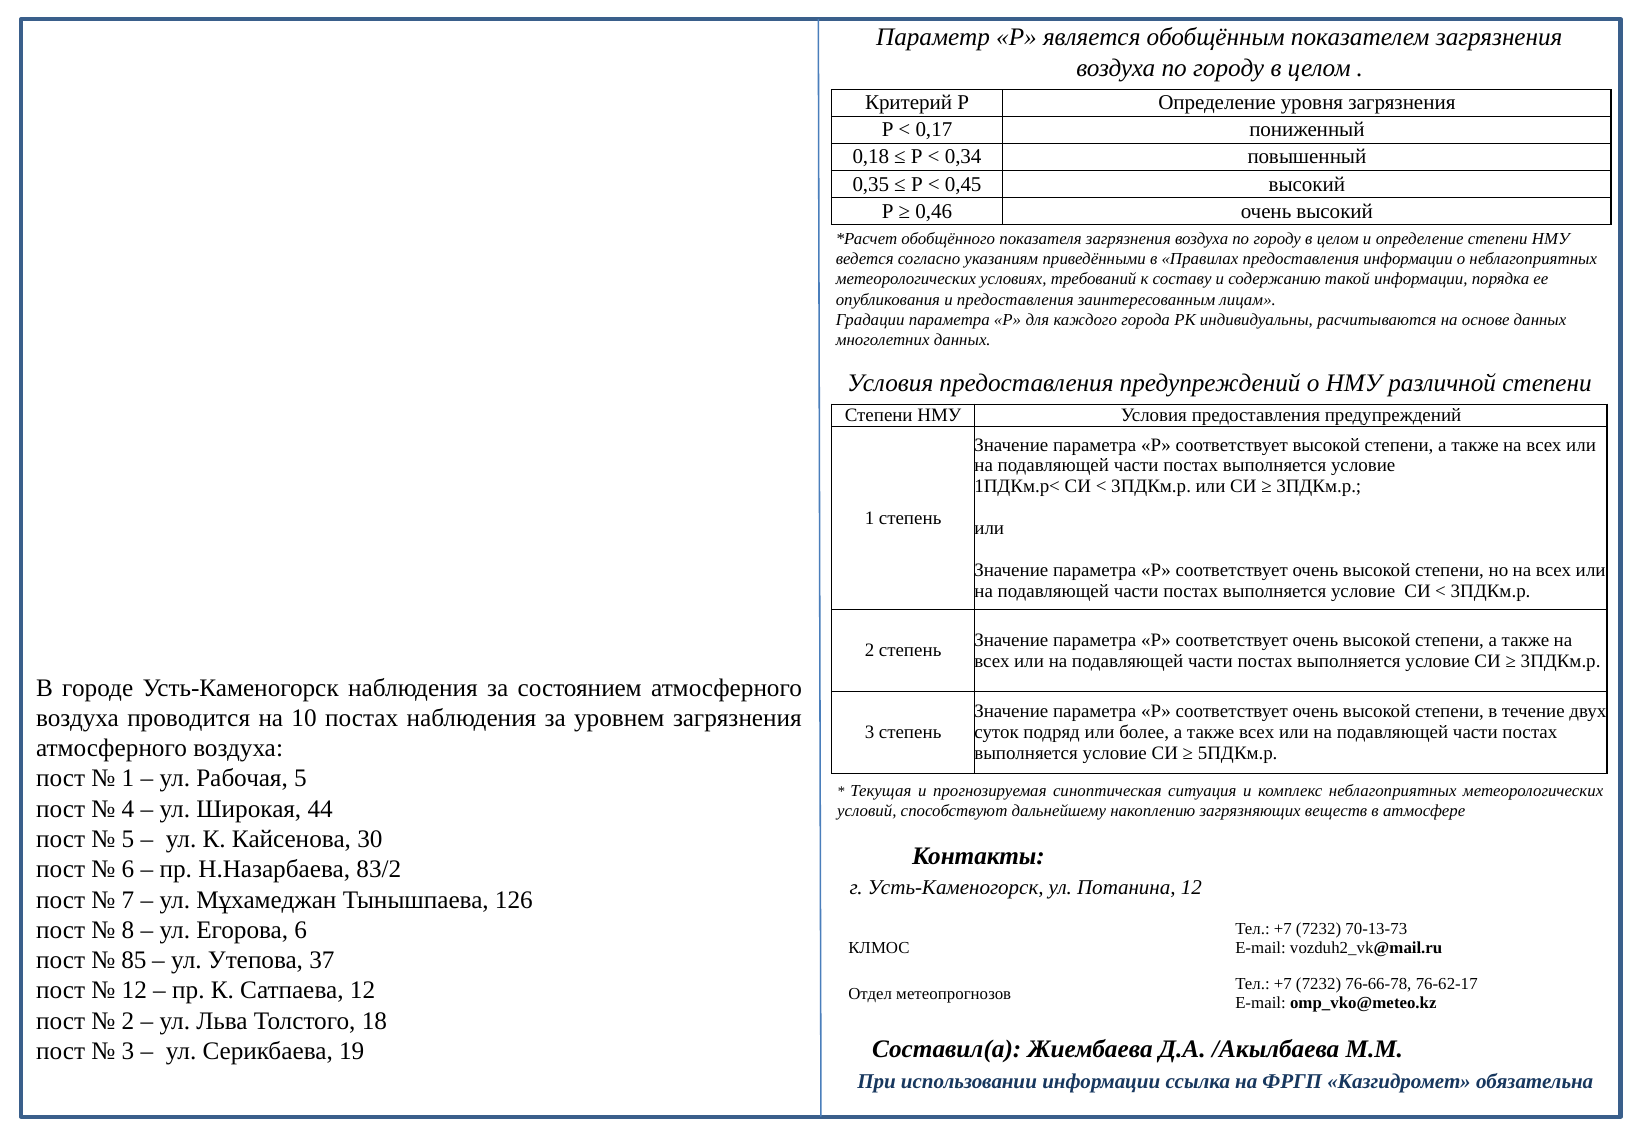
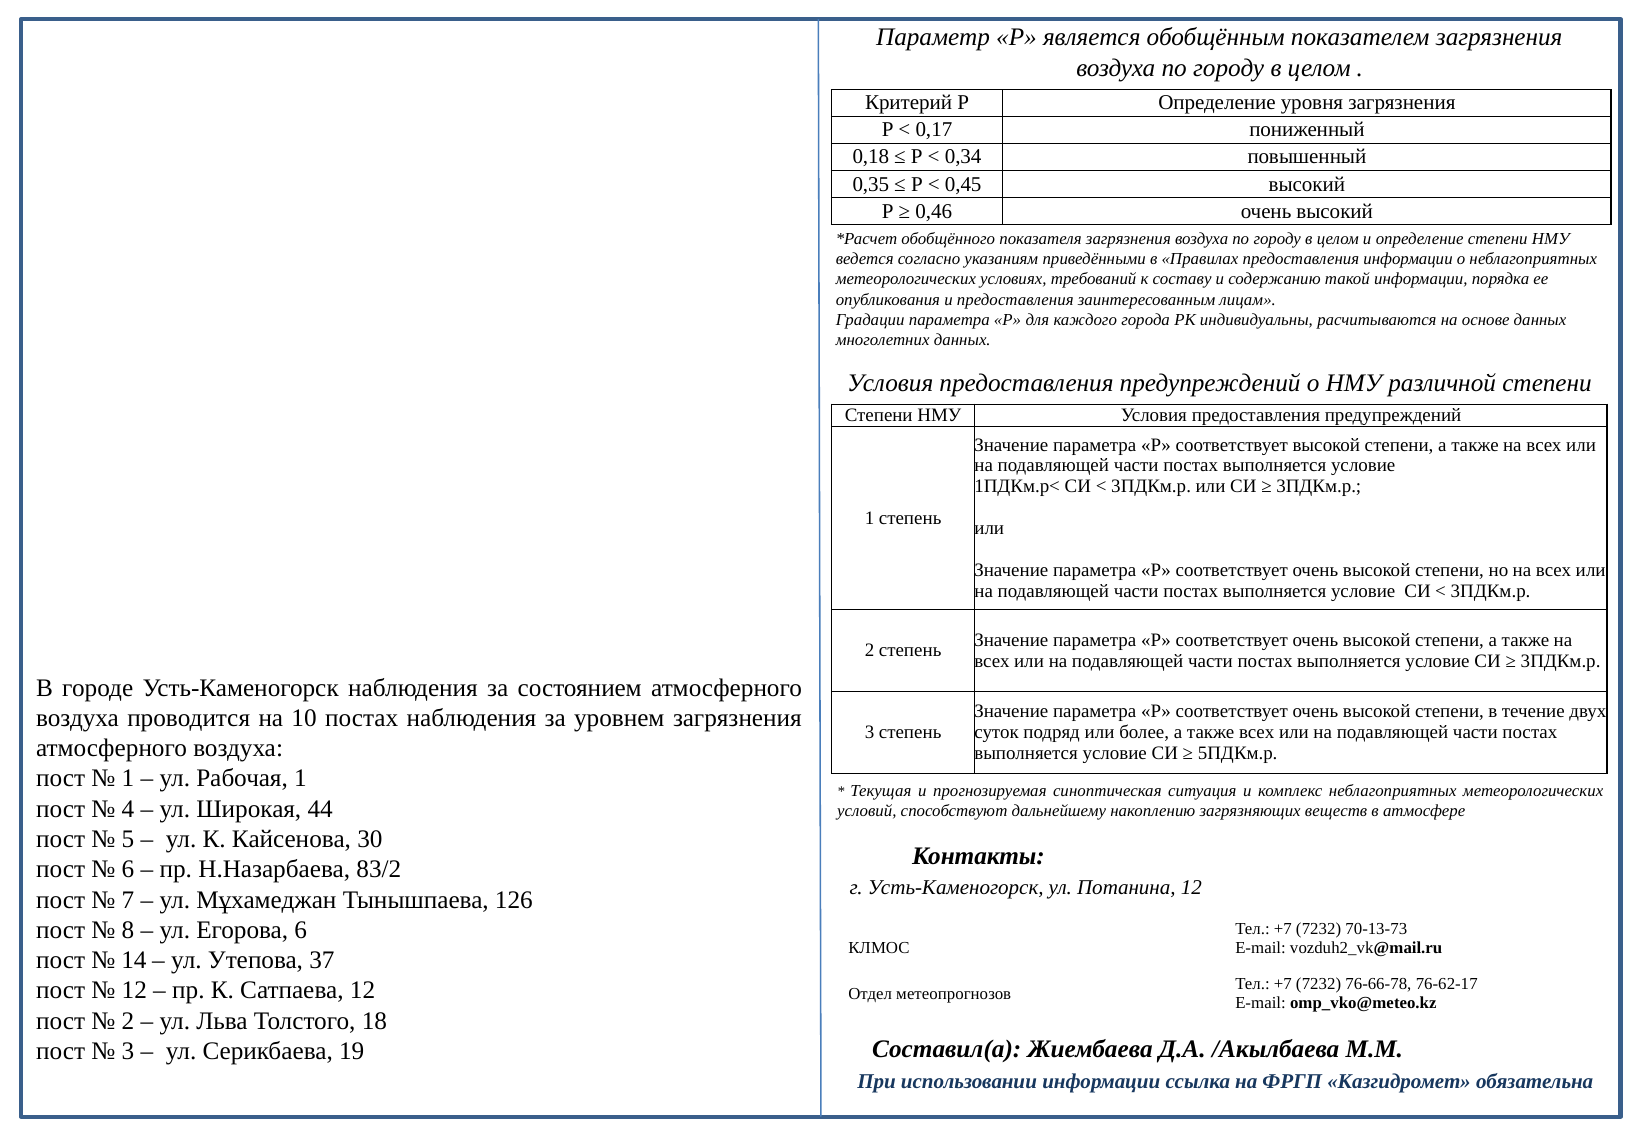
Рабочая 5: 5 -> 1
85: 85 -> 14
